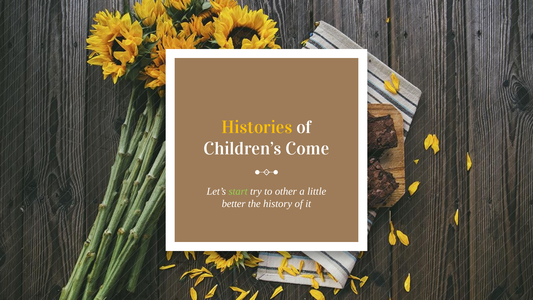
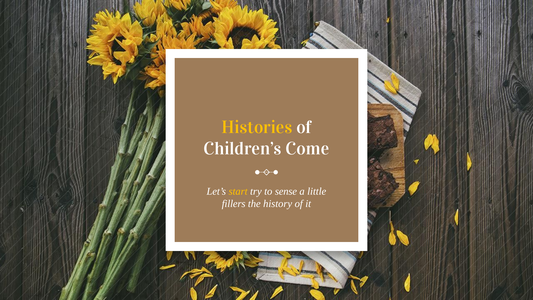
start colour: light green -> yellow
other: other -> sense
better: better -> fillers
